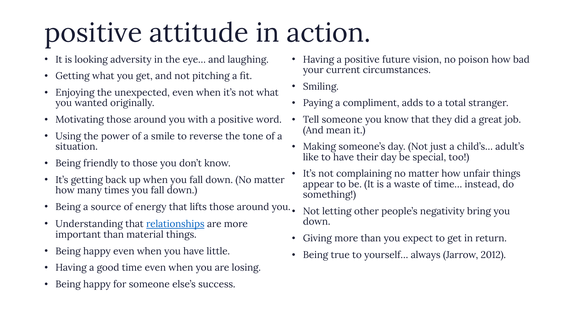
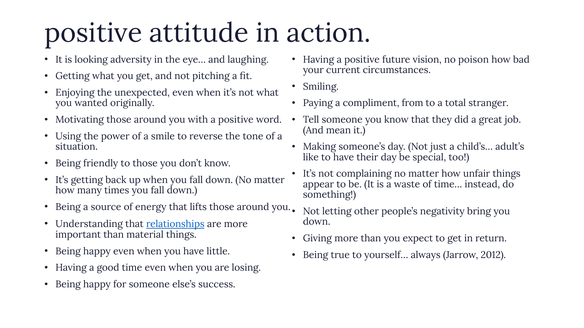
adds: adds -> from
